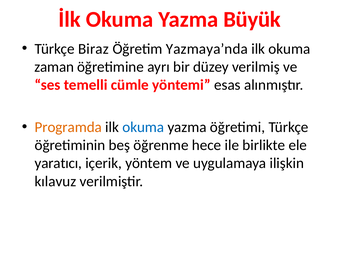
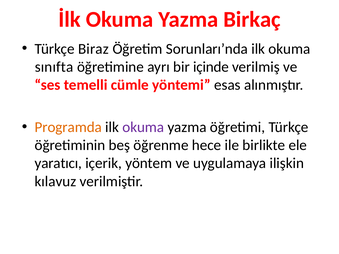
Büyük: Büyük -> Birkaç
Yazmaya’nda: Yazmaya’nda -> Sorunları’nda
zaman: zaman -> sınıfta
düzey: düzey -> içinde
okuma at (143, 127) colour: blue -> purple
